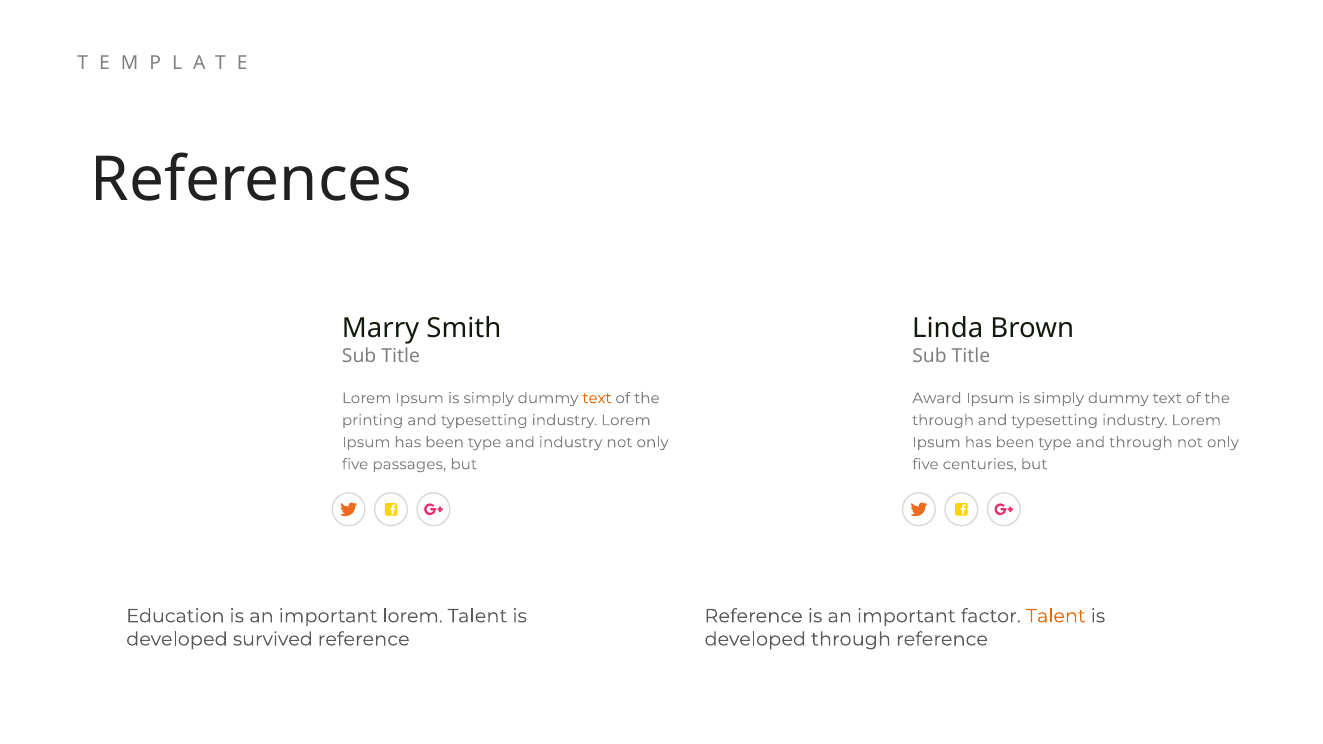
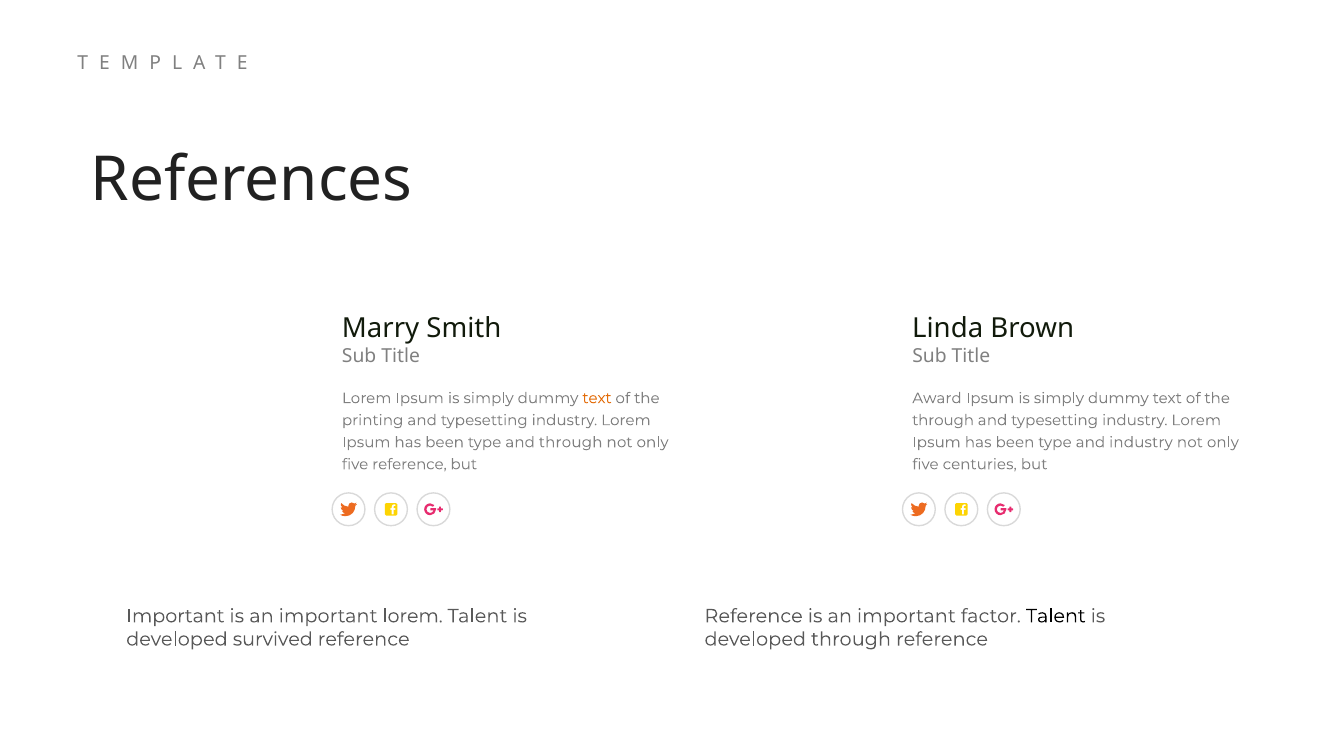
and industry: industry -> through
and through: through -> industry
five passages: passages -> reference
Education at (175, 616): Education -> Important
Talent at (1056, 616) colour: orange -> black
